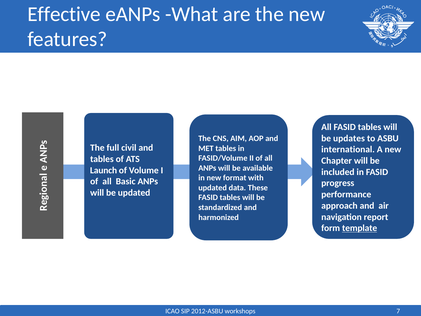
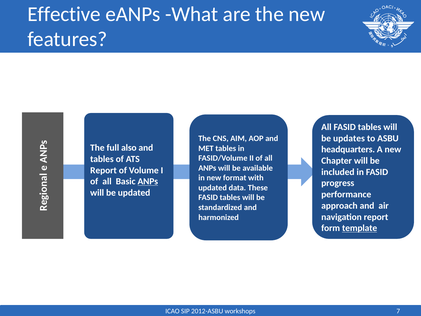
civil: civil -> also
international: international -> headquarters
Launch at (104, 170): Launch -> Report
ANPs at (148, 181) underline: none -> present
